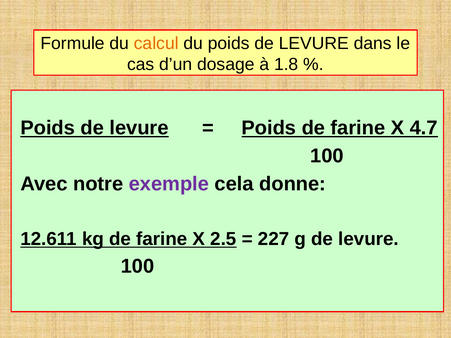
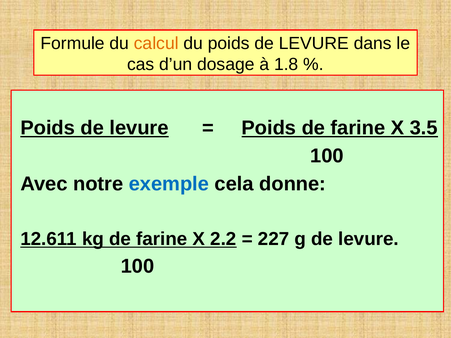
4.7: 4.7 -> 3.5
exemple colour: purple -> blue
2.5: 2.5 -> 2.2
